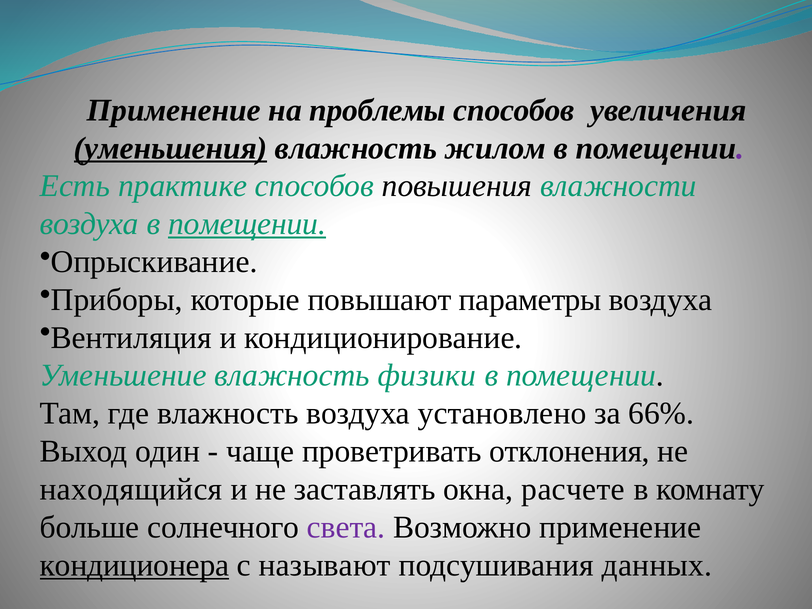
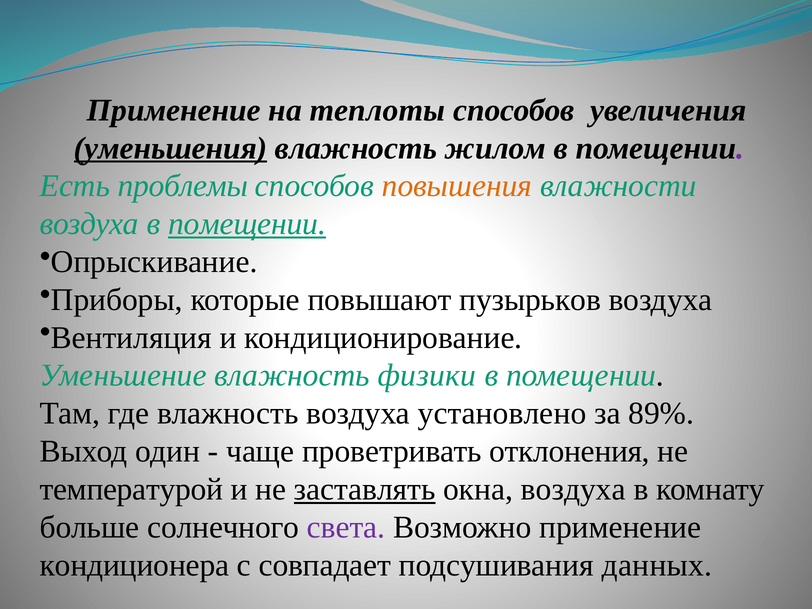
проблемы: проблемы -> теплоты
практике: практике -> проблемы
повышения colour: black -> orange
параметры: параметры -> пузырьков
66%: 66% -> 89%
находящийся: находящийся -> температурой
заставлять underline: none -> present
окна расчете: расчете -> воздуха
кондиционера underline: present -> none
называют: называют -> совпадает
